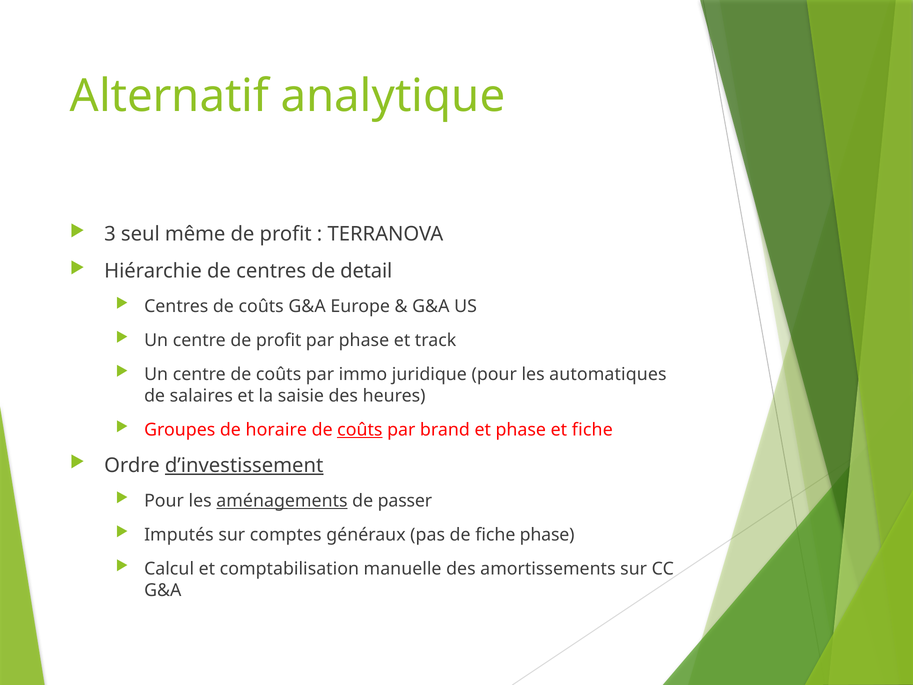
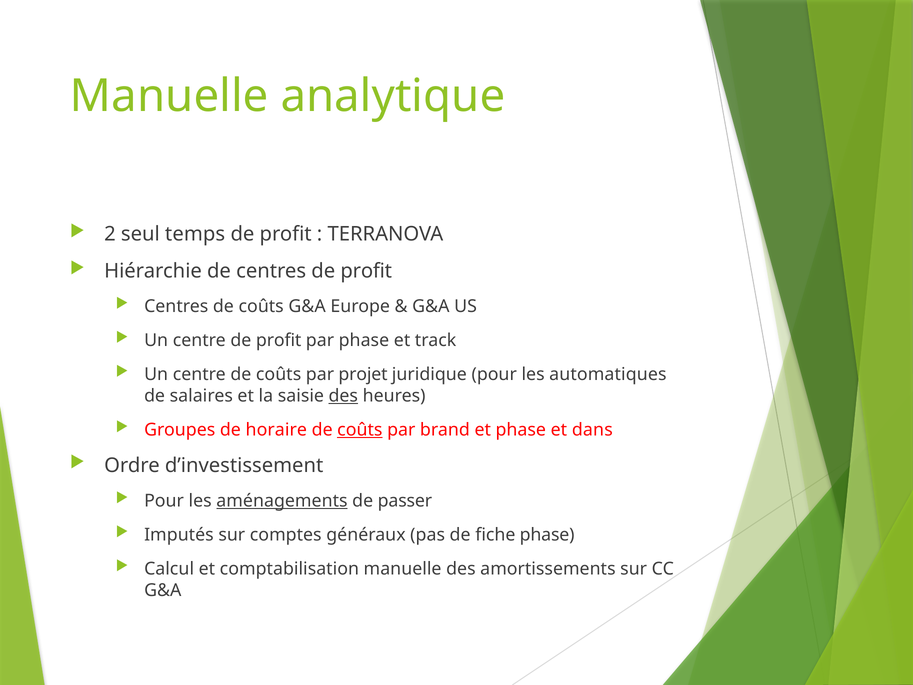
Alternatif at (169, 96): Alternatif -> Manuelle
3: 3 -> 2
même: même -> temps
centres de detail: detail -> profit
immo: immo -> projet
des at (343, 396) underline: none -> present
et fiche: fiche -> dans
d’investissement underline: present -> none
